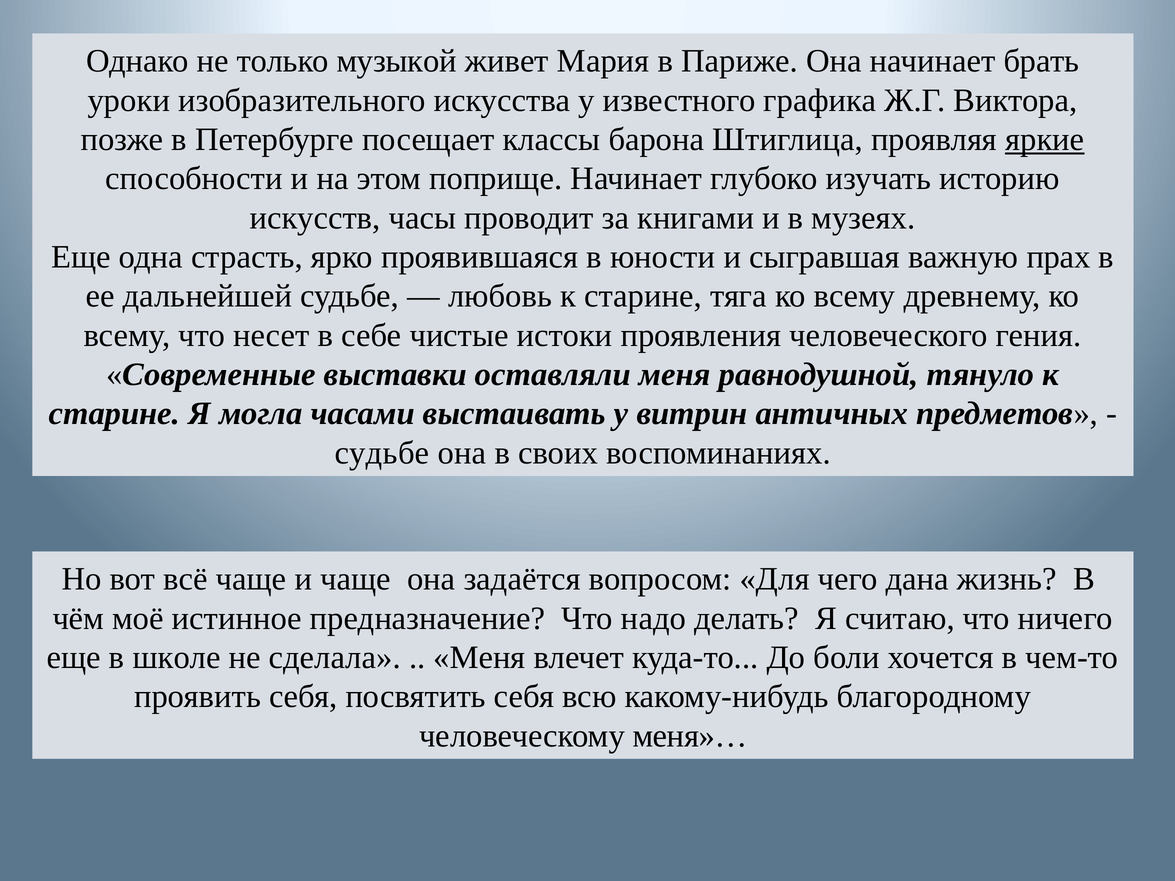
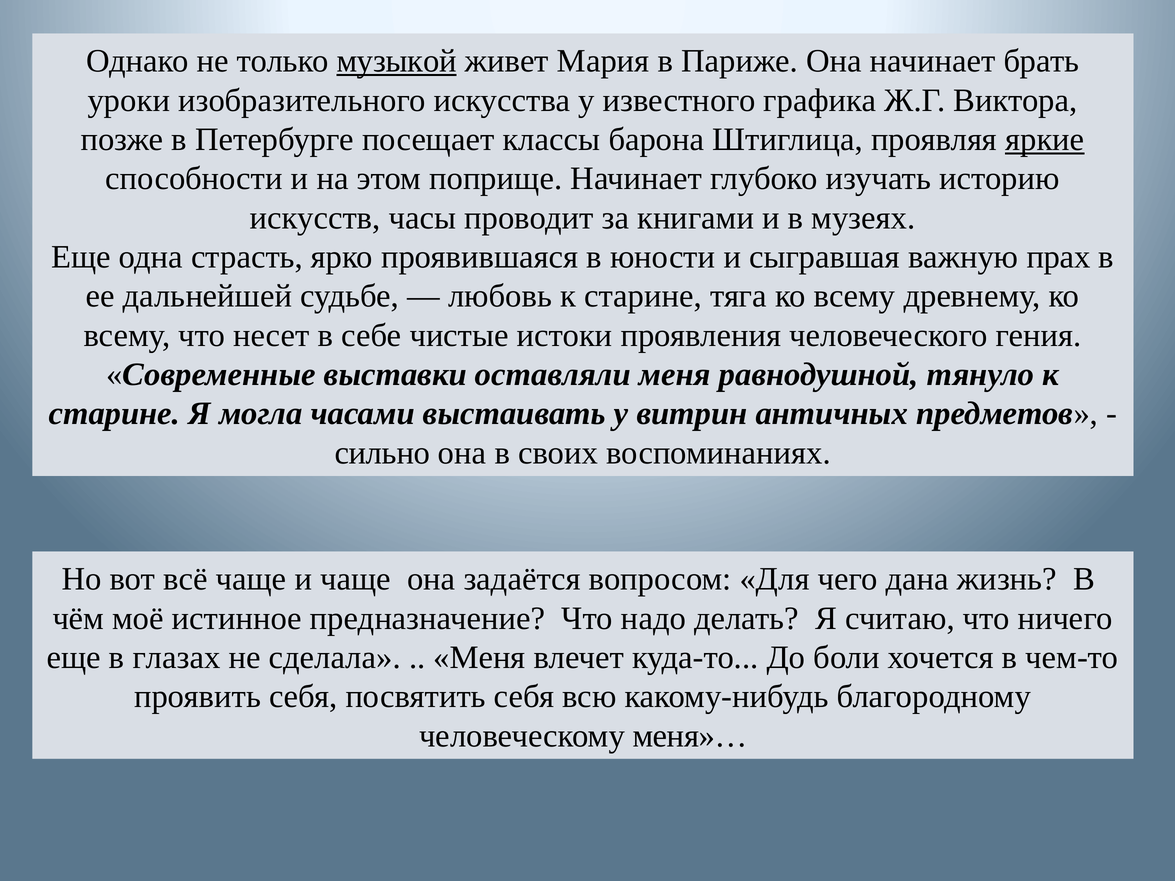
музыкой underline: none -> present
судьбе at (382, 453): судьбе -> сильно
школе: школе -> глазах
